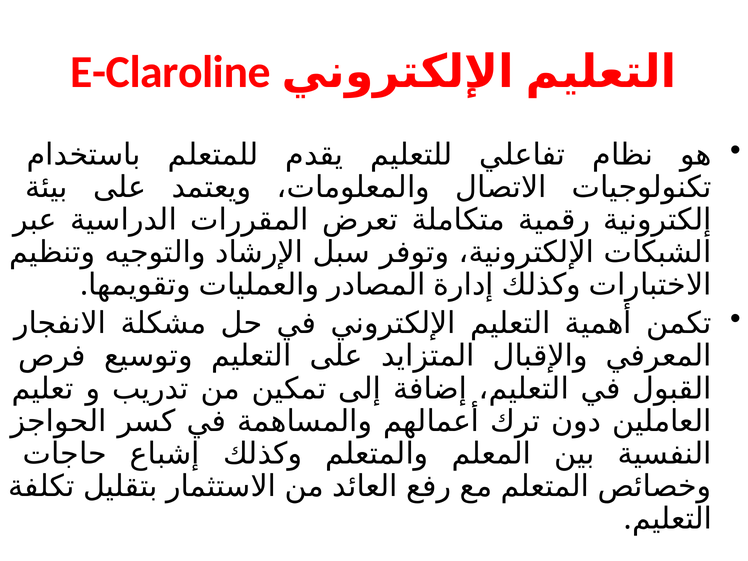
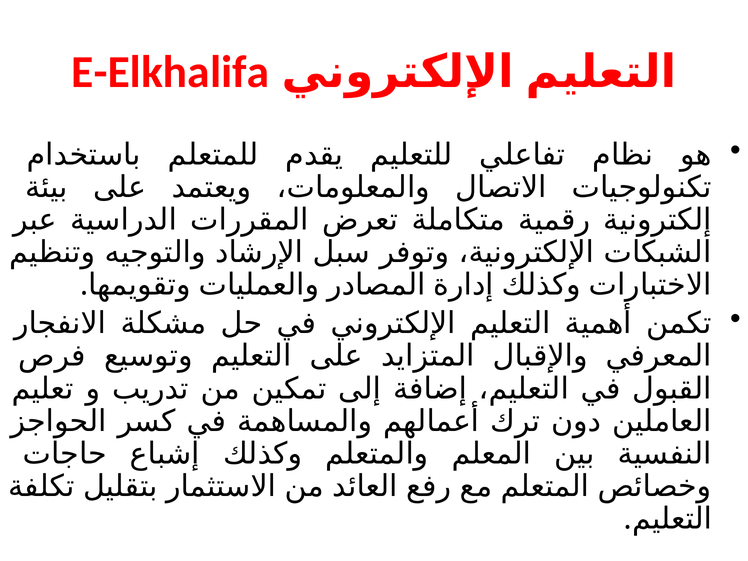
E-Claroline: E-Claroline -> E-Elkhalifa
